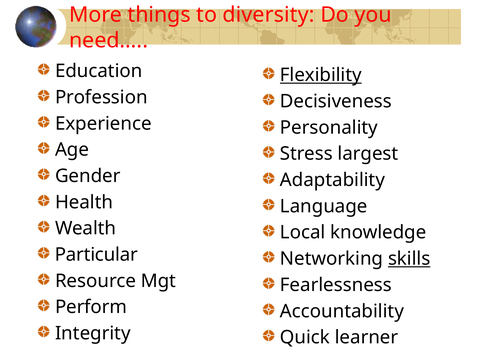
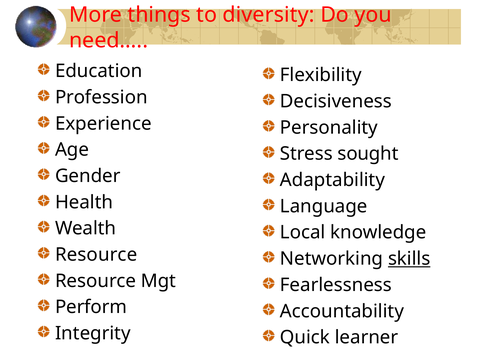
Flexibility underline: present -> none
largest: largest -> sought
Particular at (96, 255): Particular -> Resource
